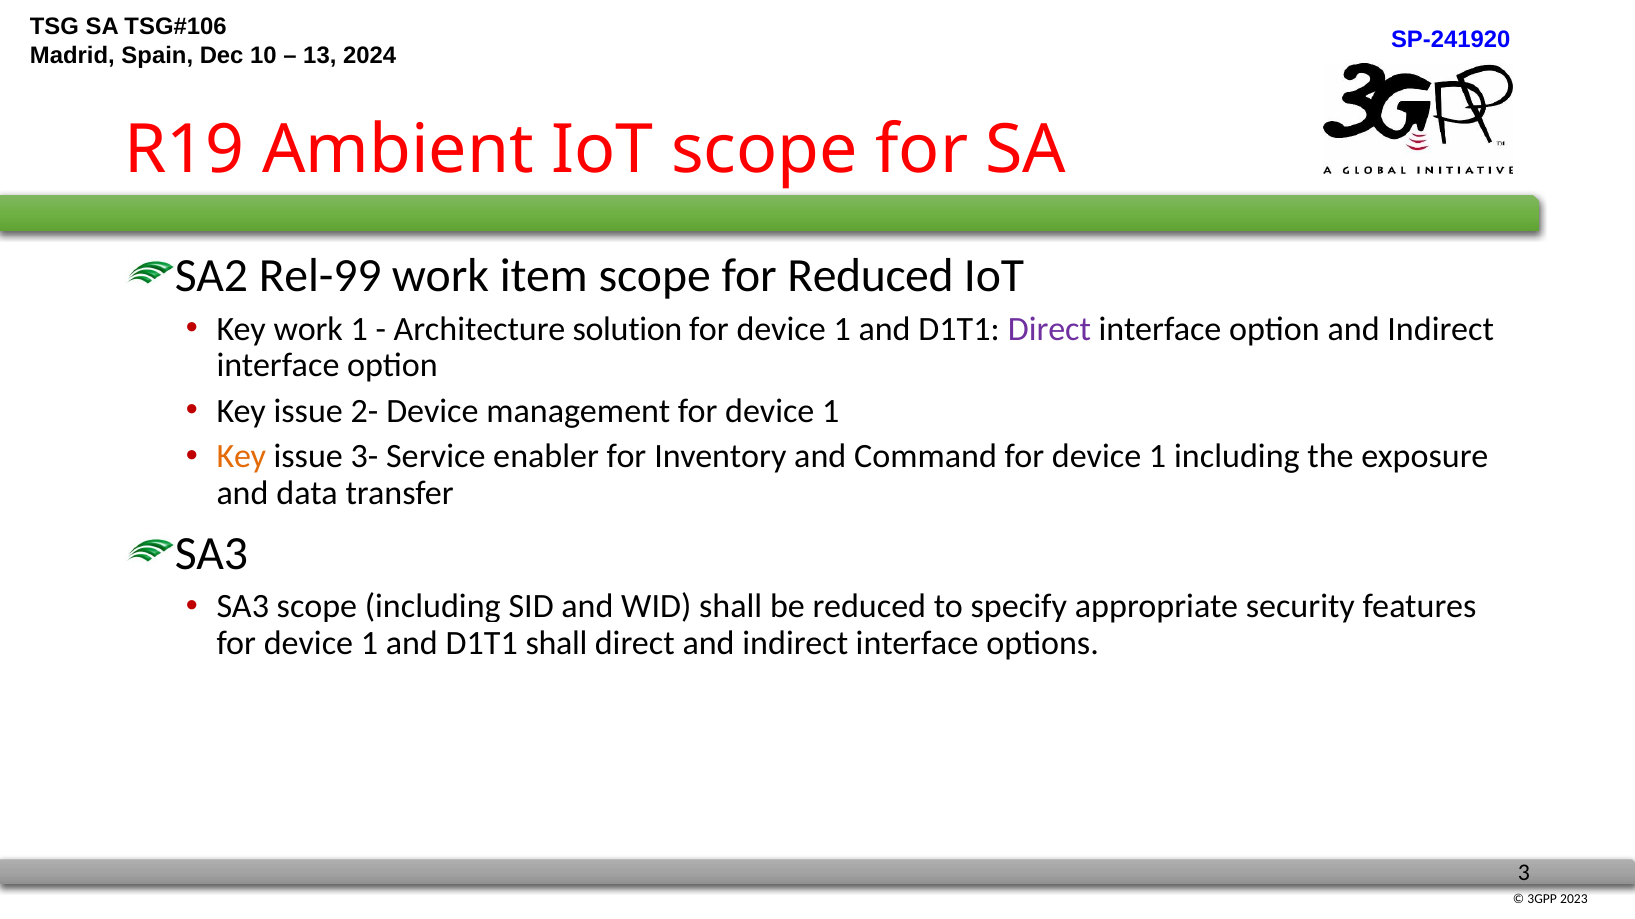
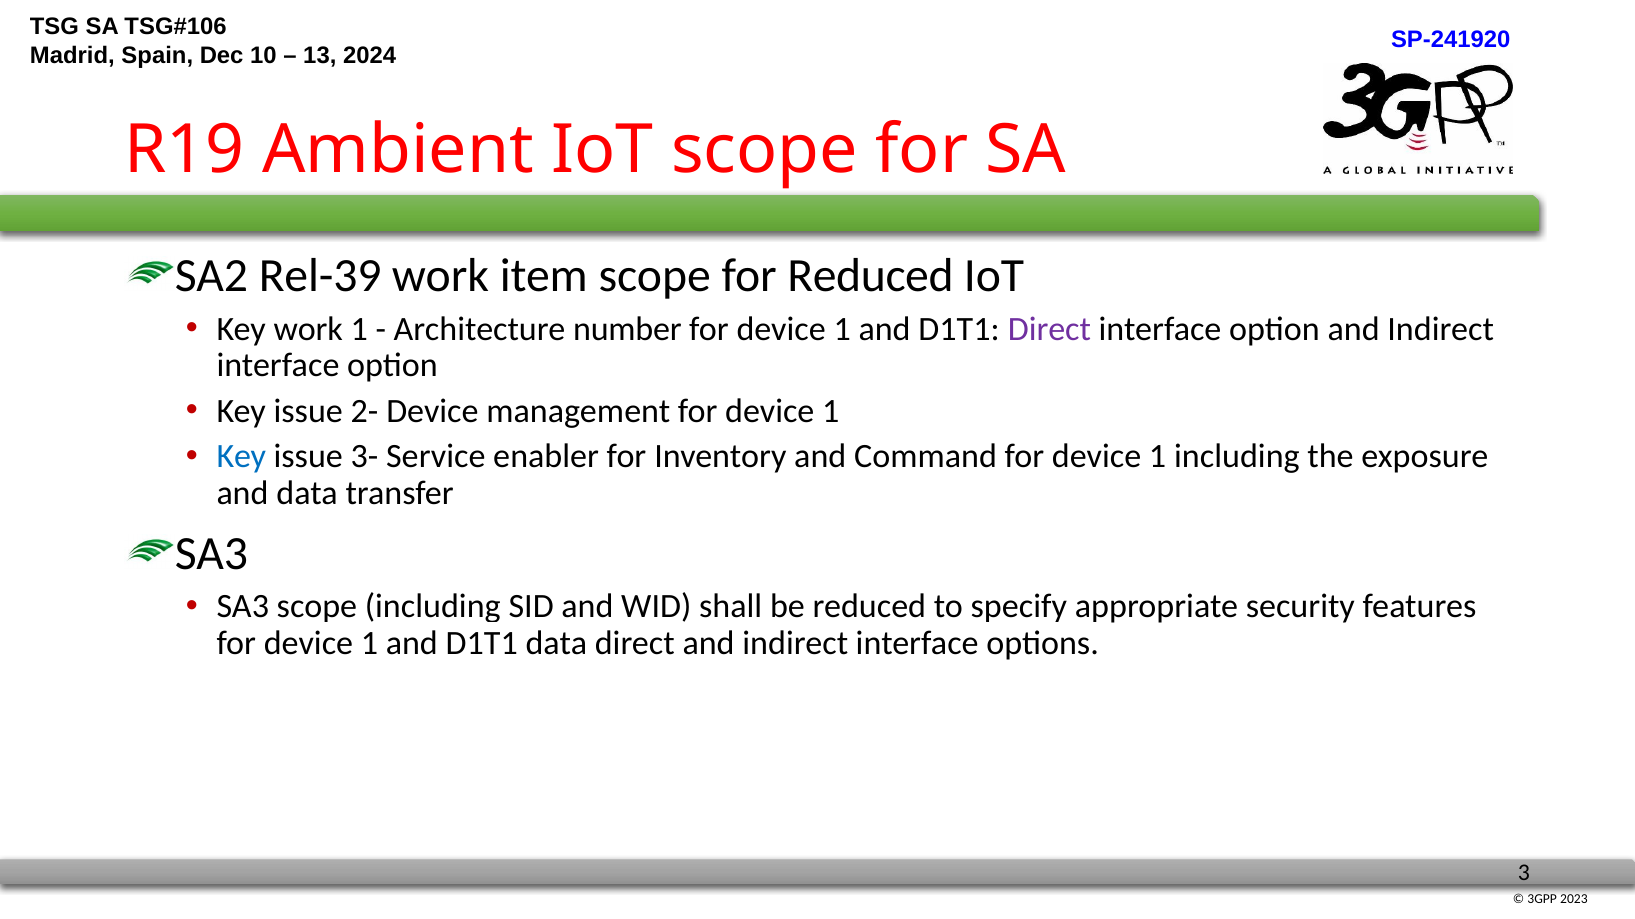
Rel-99: Rel-99 -> Rel-39
solution: solution -> number
Key at (241, 457) colour: orange -> blue
D1T1 shall: shall -> data
